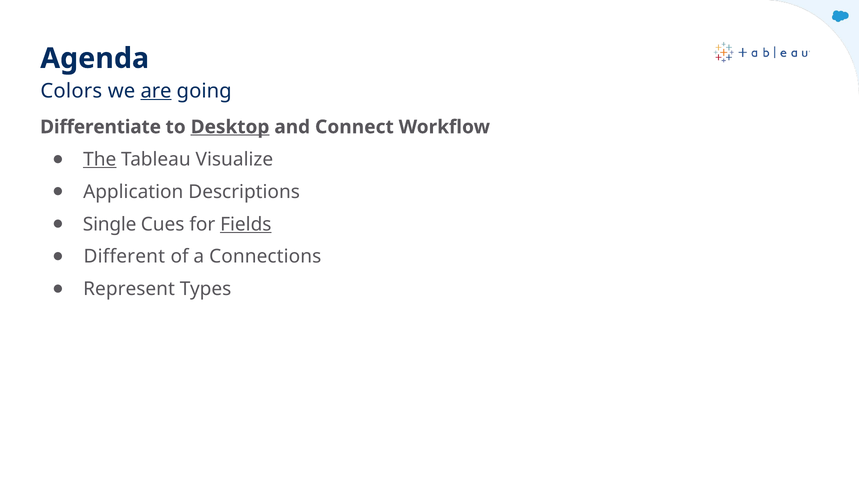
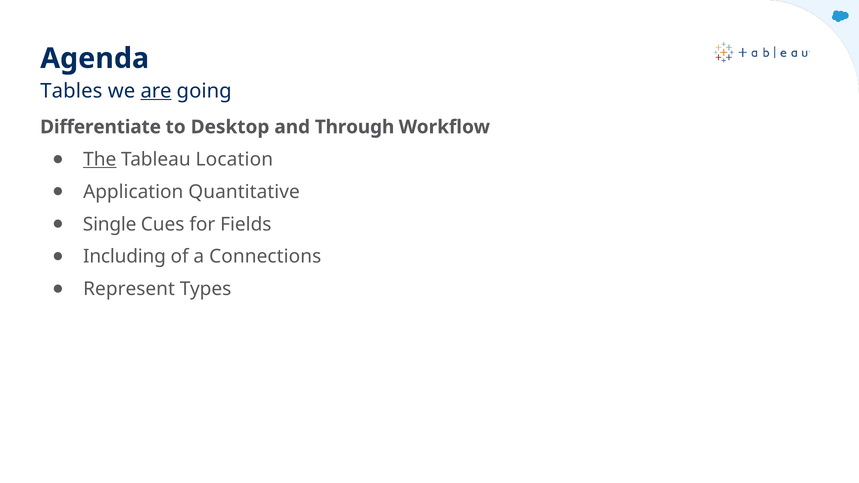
Colors: Colors -> Tables
Desktop underline: present -> none
Connect: Connect -> Through
Visualize: Visualize -> Location
Descriptions: Descriptions -> Quantitative
Fields underline: present -> none
Different: Different -> Including
